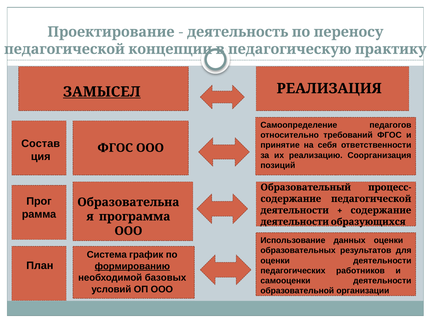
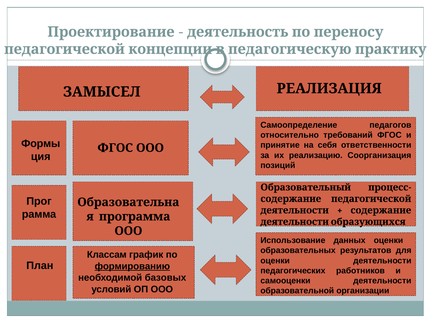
ЗАМЫСЕЛ underline: present -> none
Состав: Состав -> Формы
Система: Система -> Классам
